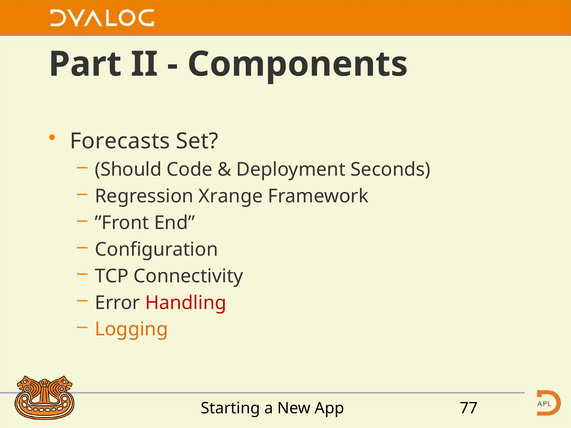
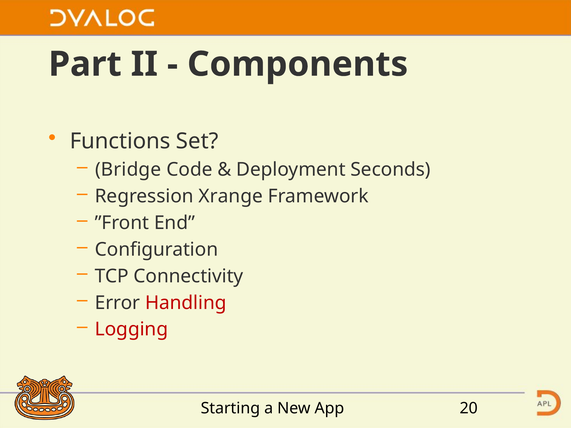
Forecasts: Forecasts -> Functions
Should: Should -> Bridge
Logging colour: orange -> red
77: 77 -> 20
